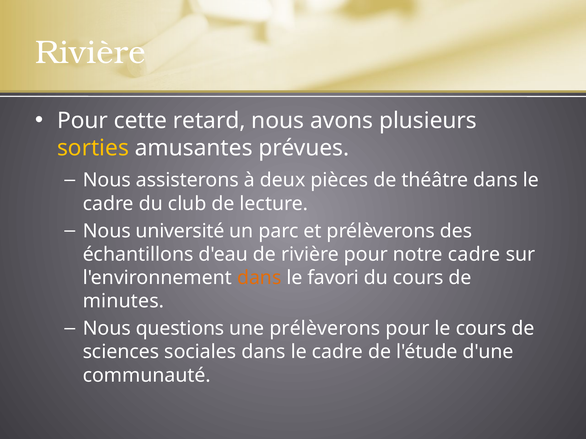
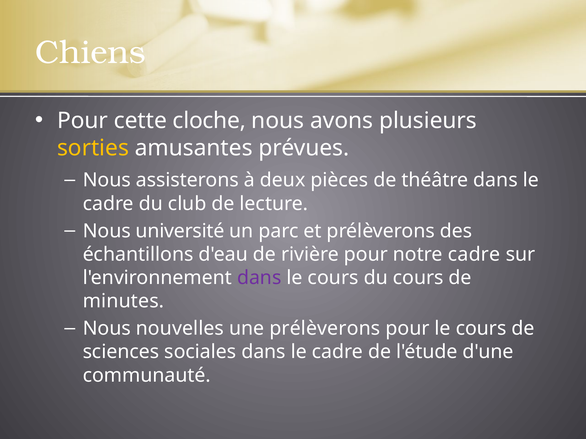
Rivière at (90, 53): Rivière -> Chiens
retard: retard -> cloche
dans at (259, 278) colour: orange -> purple
favori at (333, 278): favori -> cours
questions: questions -> nouvelles
